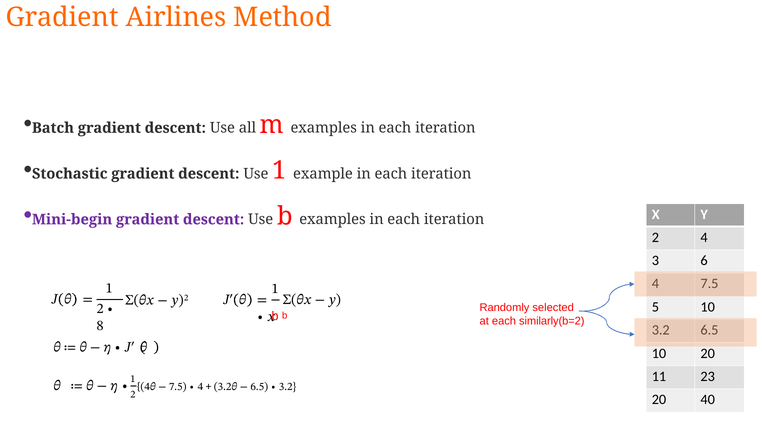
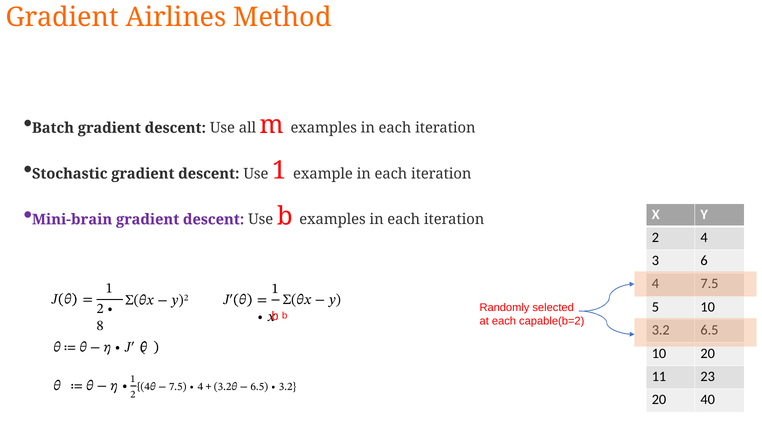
Mini-begin: Mini-begin -> Mini-brain
similarly(b=2: similarly(b=2 -> capable(b=2
